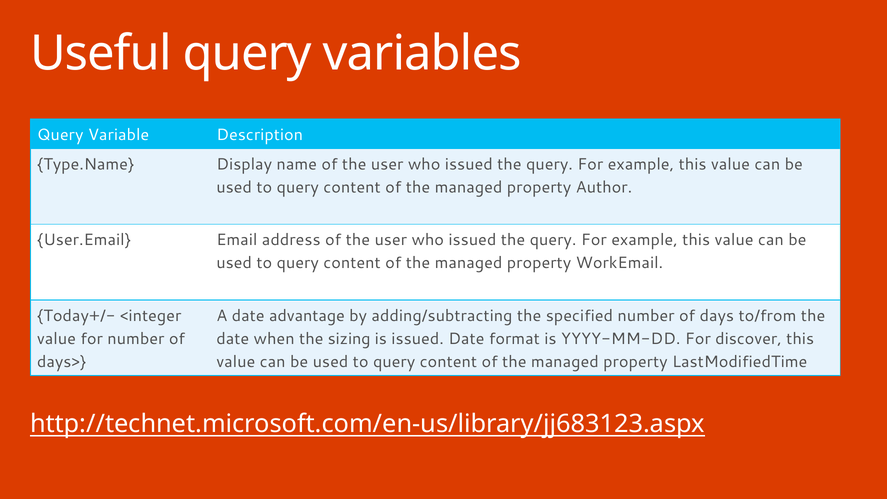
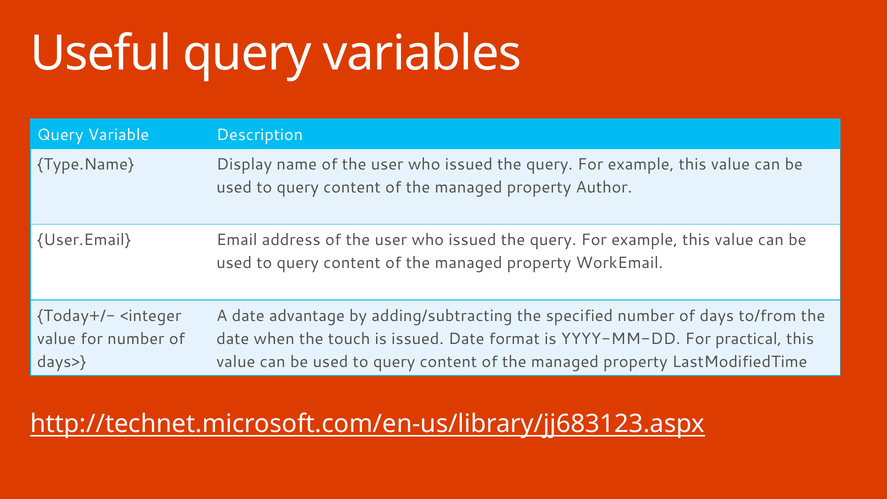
sizing: sizing -> touch
discover: discover -> practical
